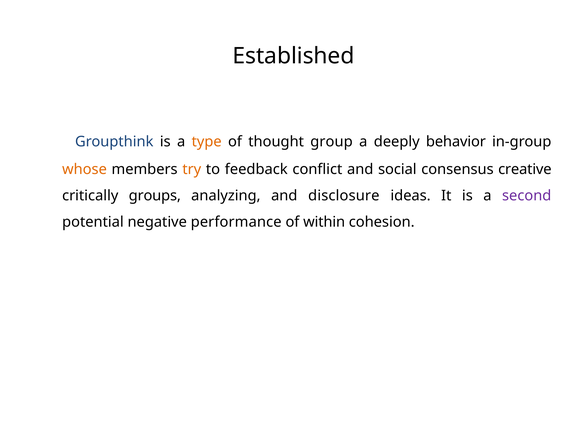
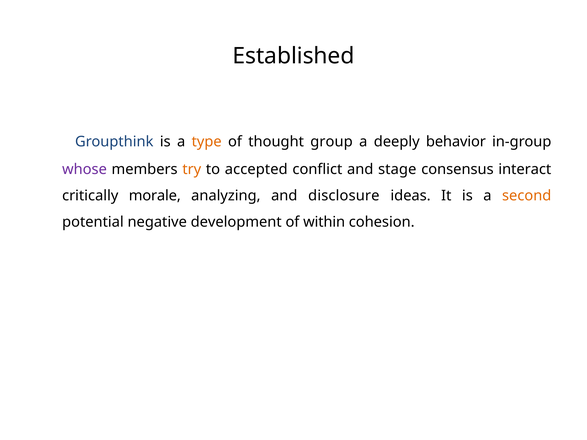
whose colour: orange -> purple
feedback: feedback -> accepted
social: social -> stage
creative: creative -> interact
groups: groups -> morale
second colour: purple -> orange
performance: performance -> development
